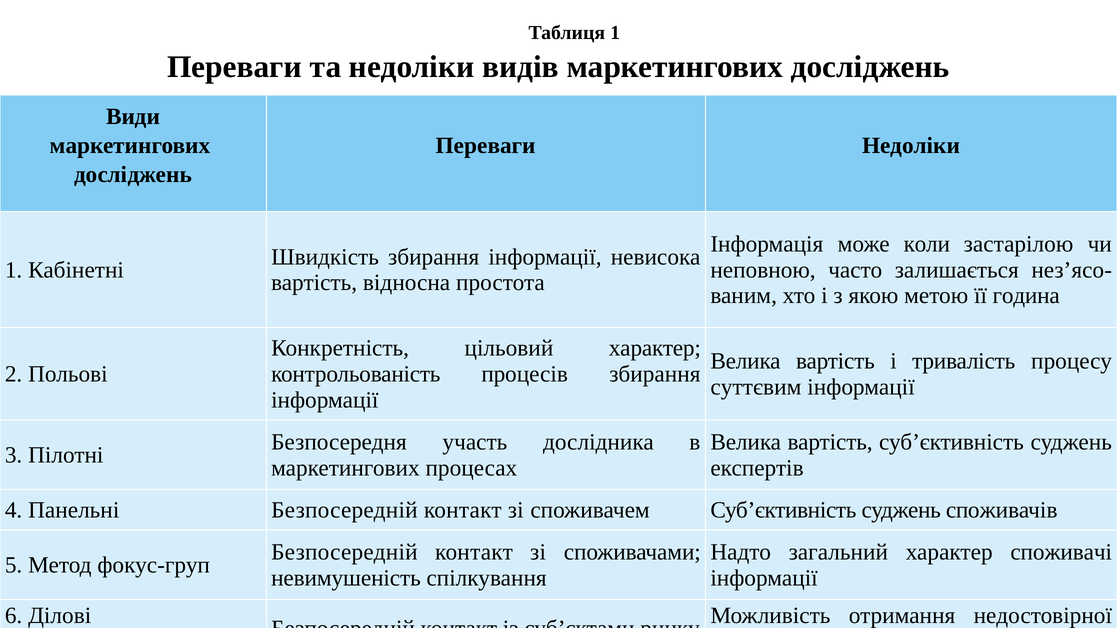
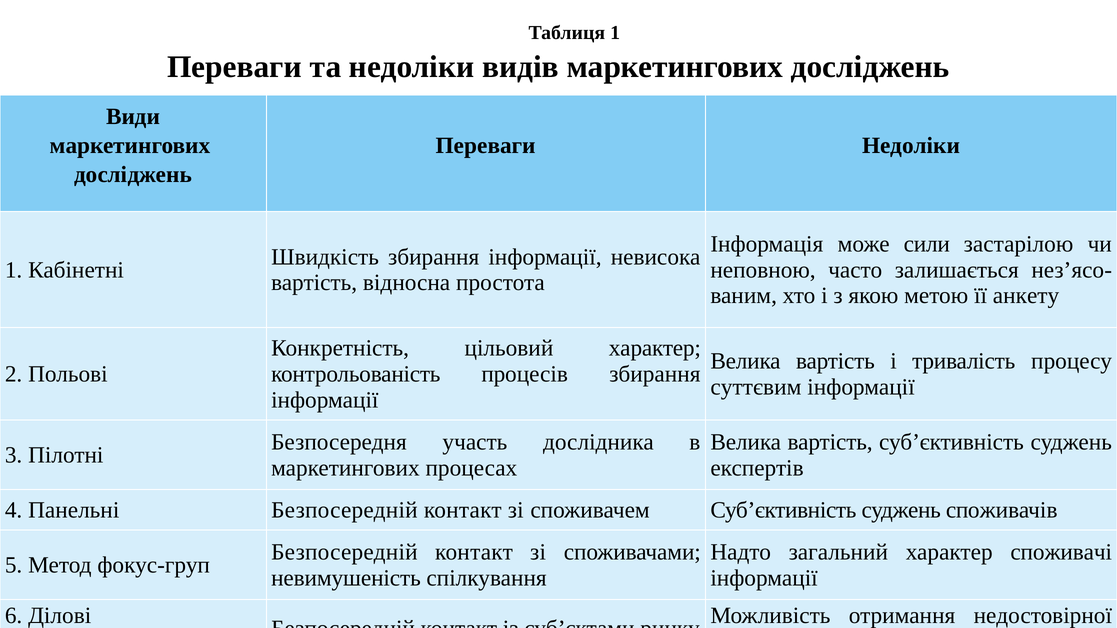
коли: коли -> сили
година: година -> анкету
